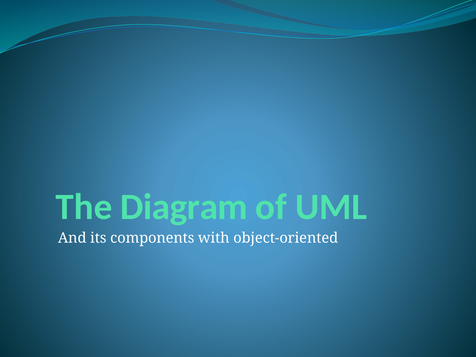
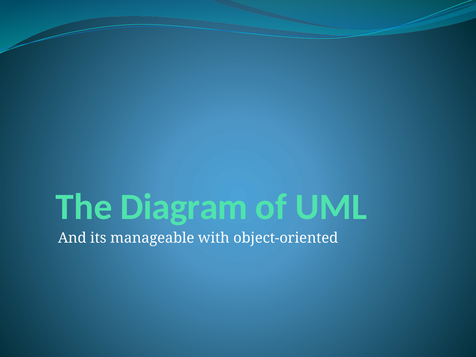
components: components -> manageable
